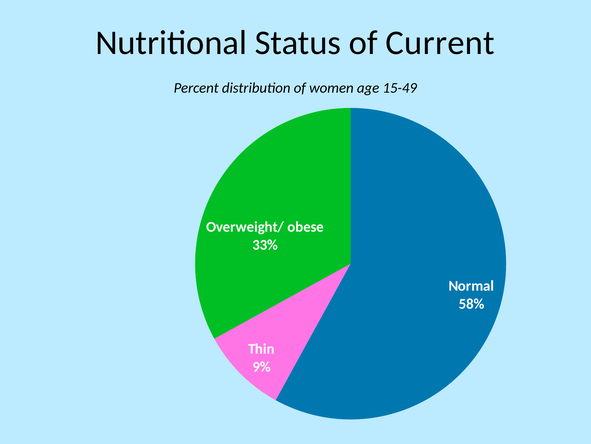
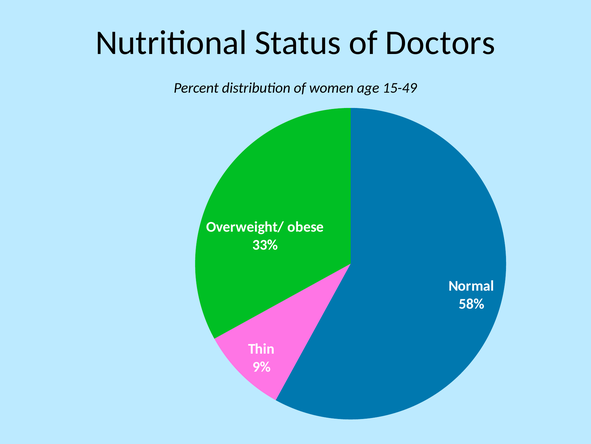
Current: Current -> Doctors
